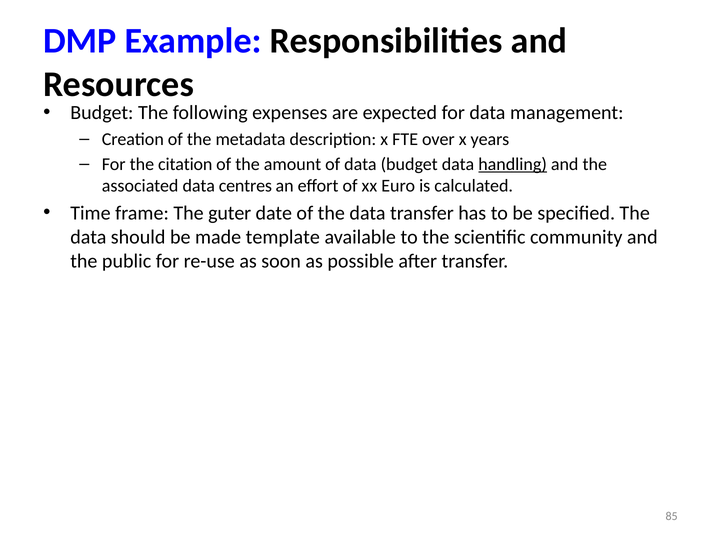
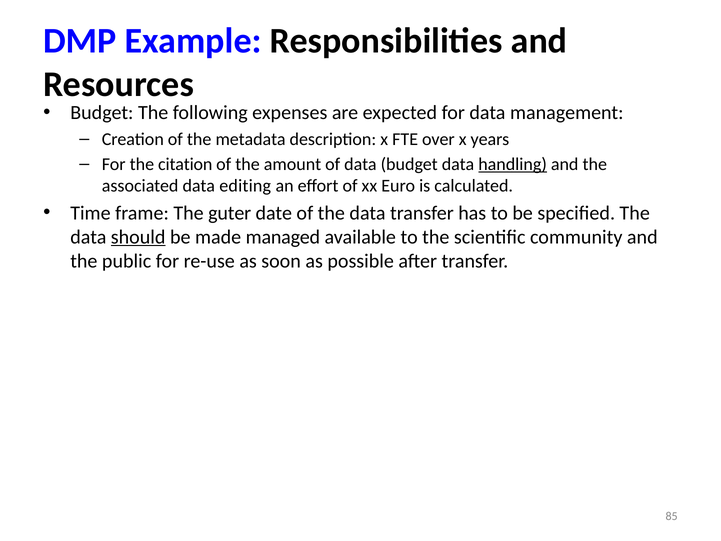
centres: centres -> editing
should underline: none -> present
template: template -> managed
